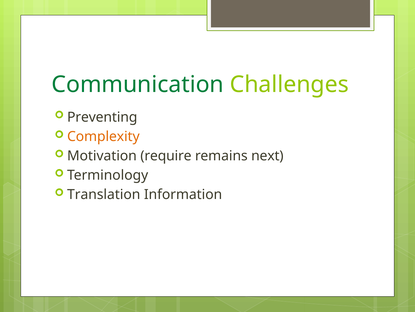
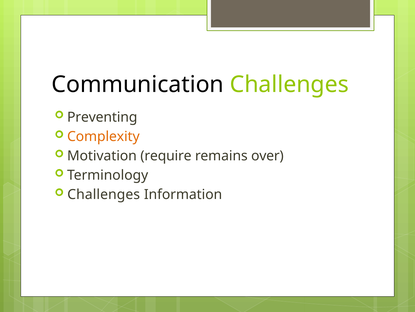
Communication colour: green -> black
next: next -> over
Translation at (104, 194): Translation -> Challenges
